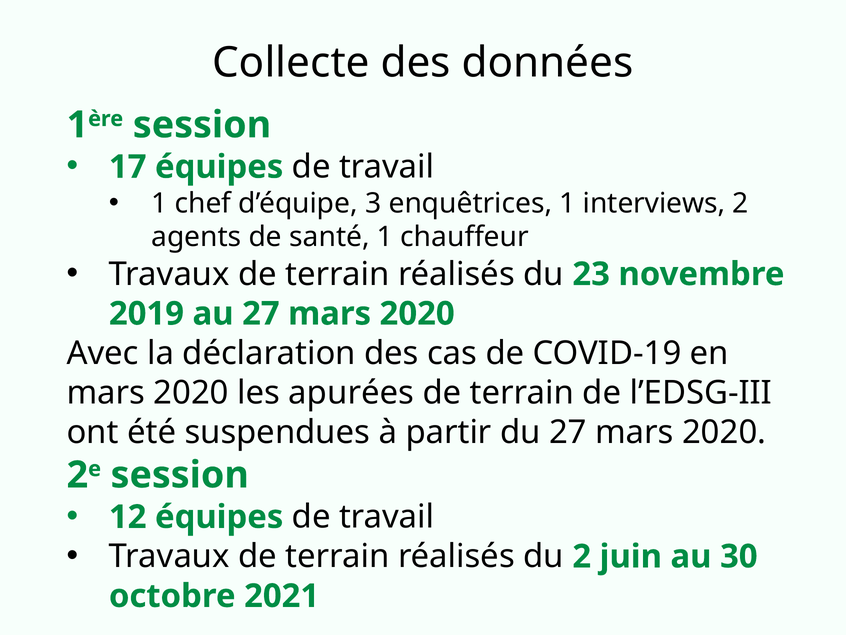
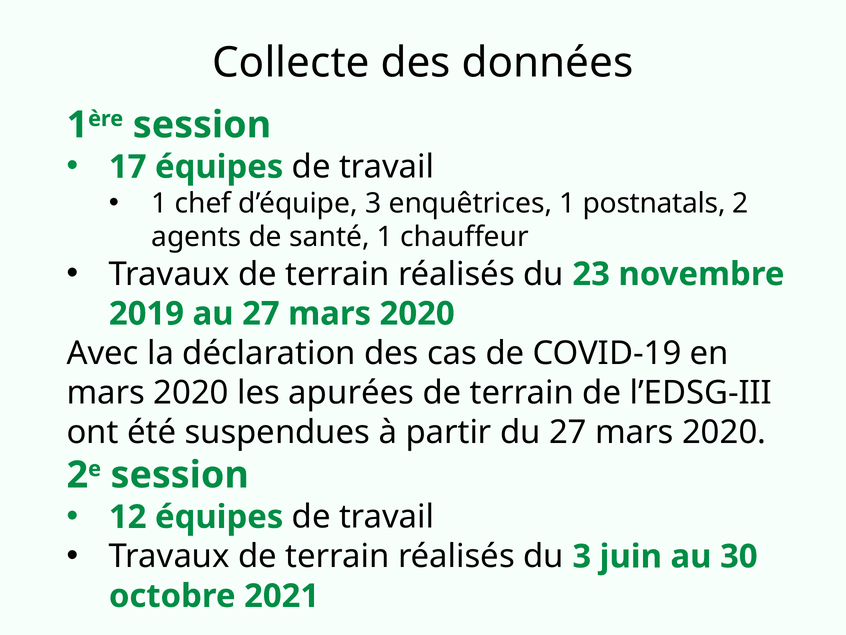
interviews: interviews -> postnatals
du 2: 2 -> 3
